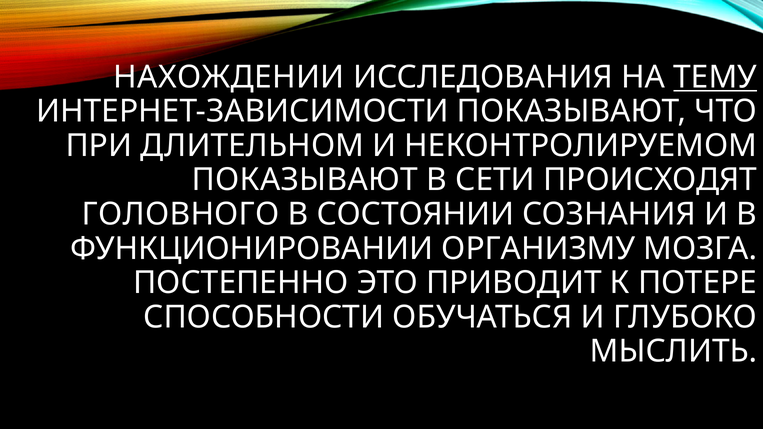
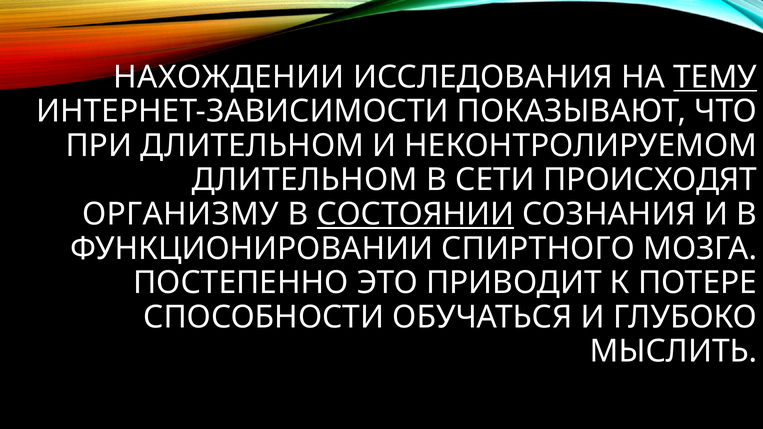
ПОКАЗЫВАЮТ at (305, 180): ПОКАЗЫВАЮТ -> ДЛИТЕЛЬНОМ
ГОЛОВНОГО: ГОЛОВНОГО -> ОРГАНИЗМУ
СОСТОЯНИИ underline: none -> present
ОРГАНИЗМУ: ОРГАНИЗМУ -> СПИРТНОГО
